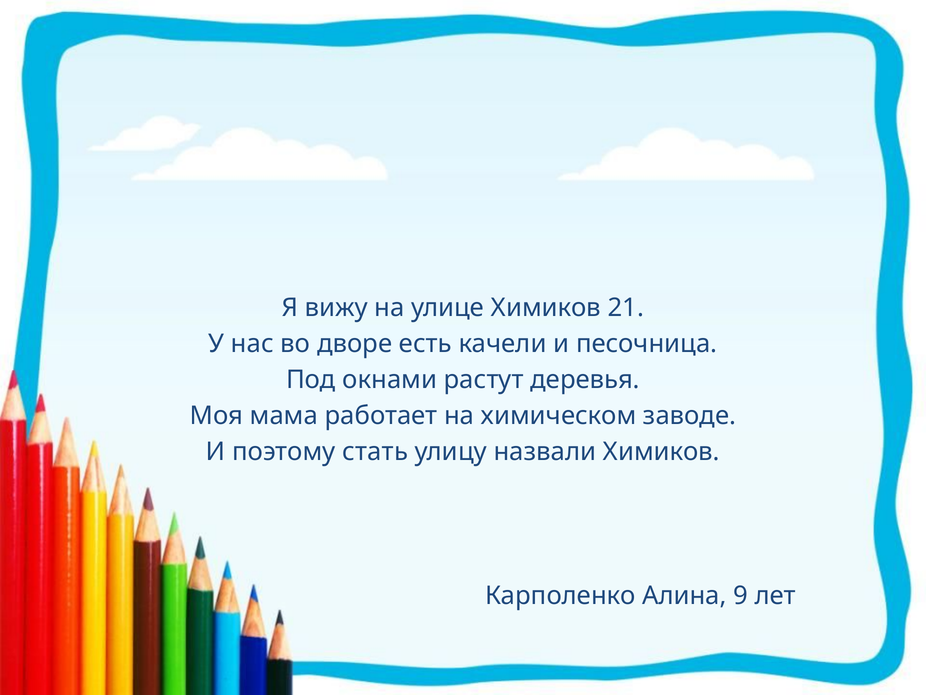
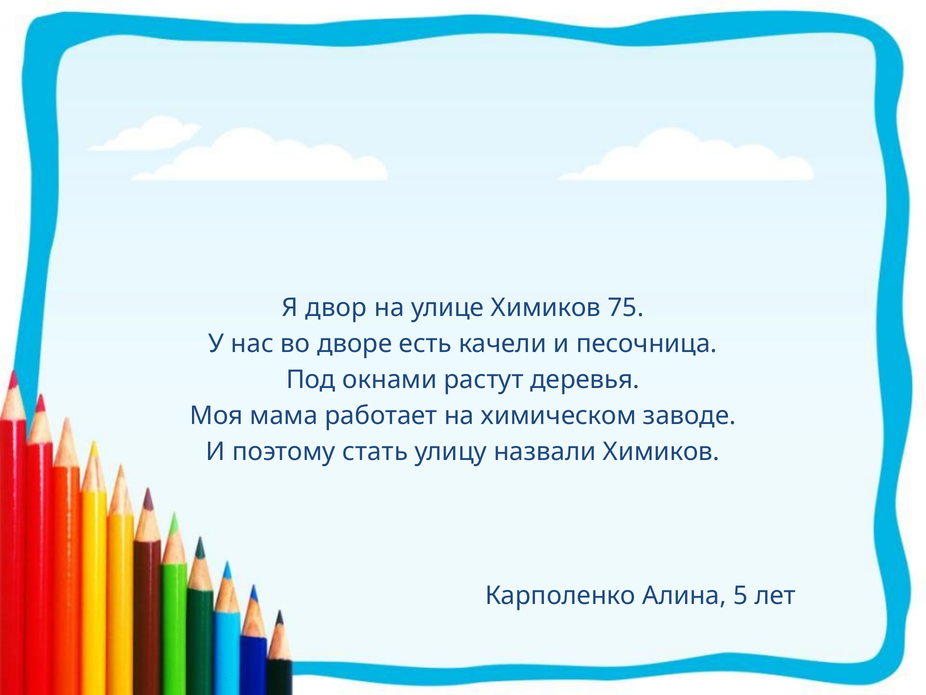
вижу: вижу -> двор
21: 21 -> 75
9: 9 -> 5
